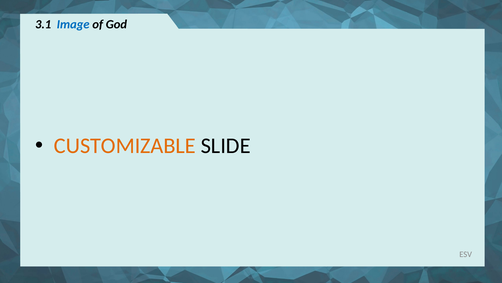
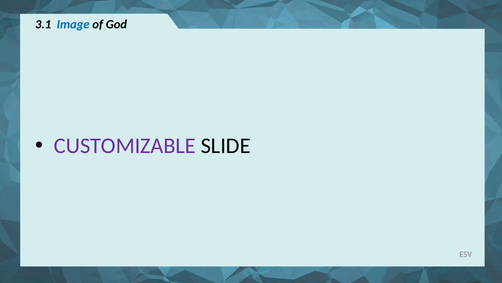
CUSTOMIZABLE colour: orange -> purple
